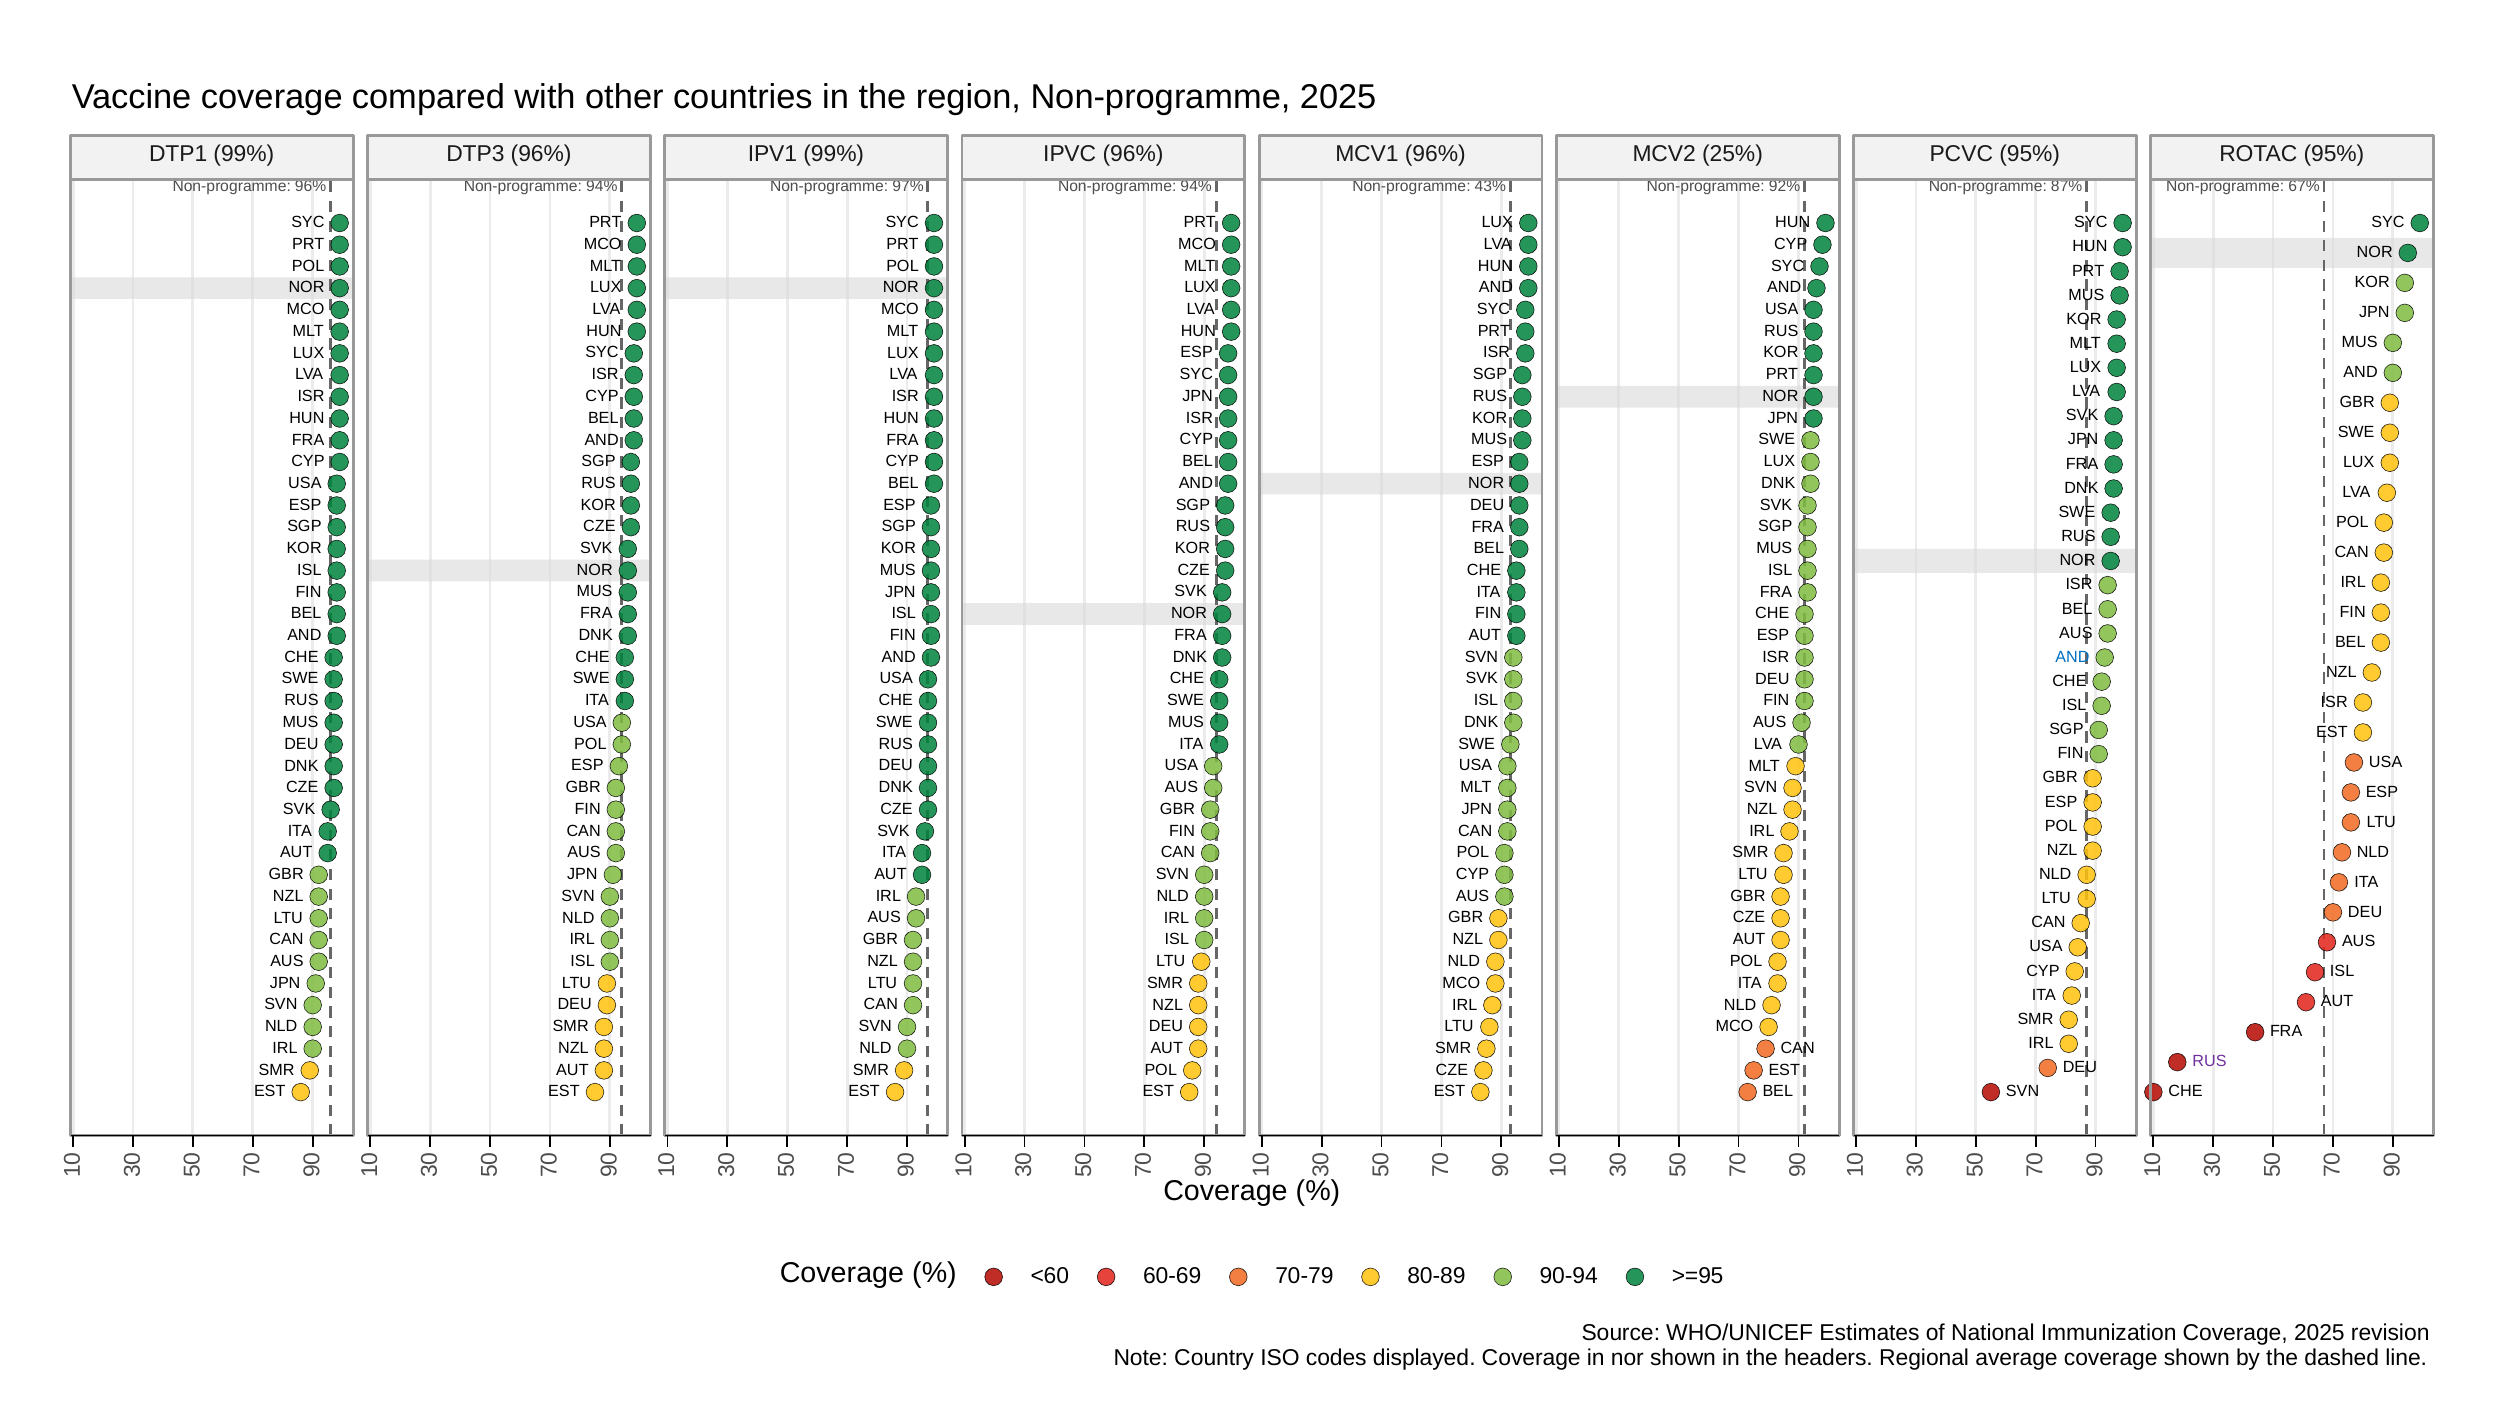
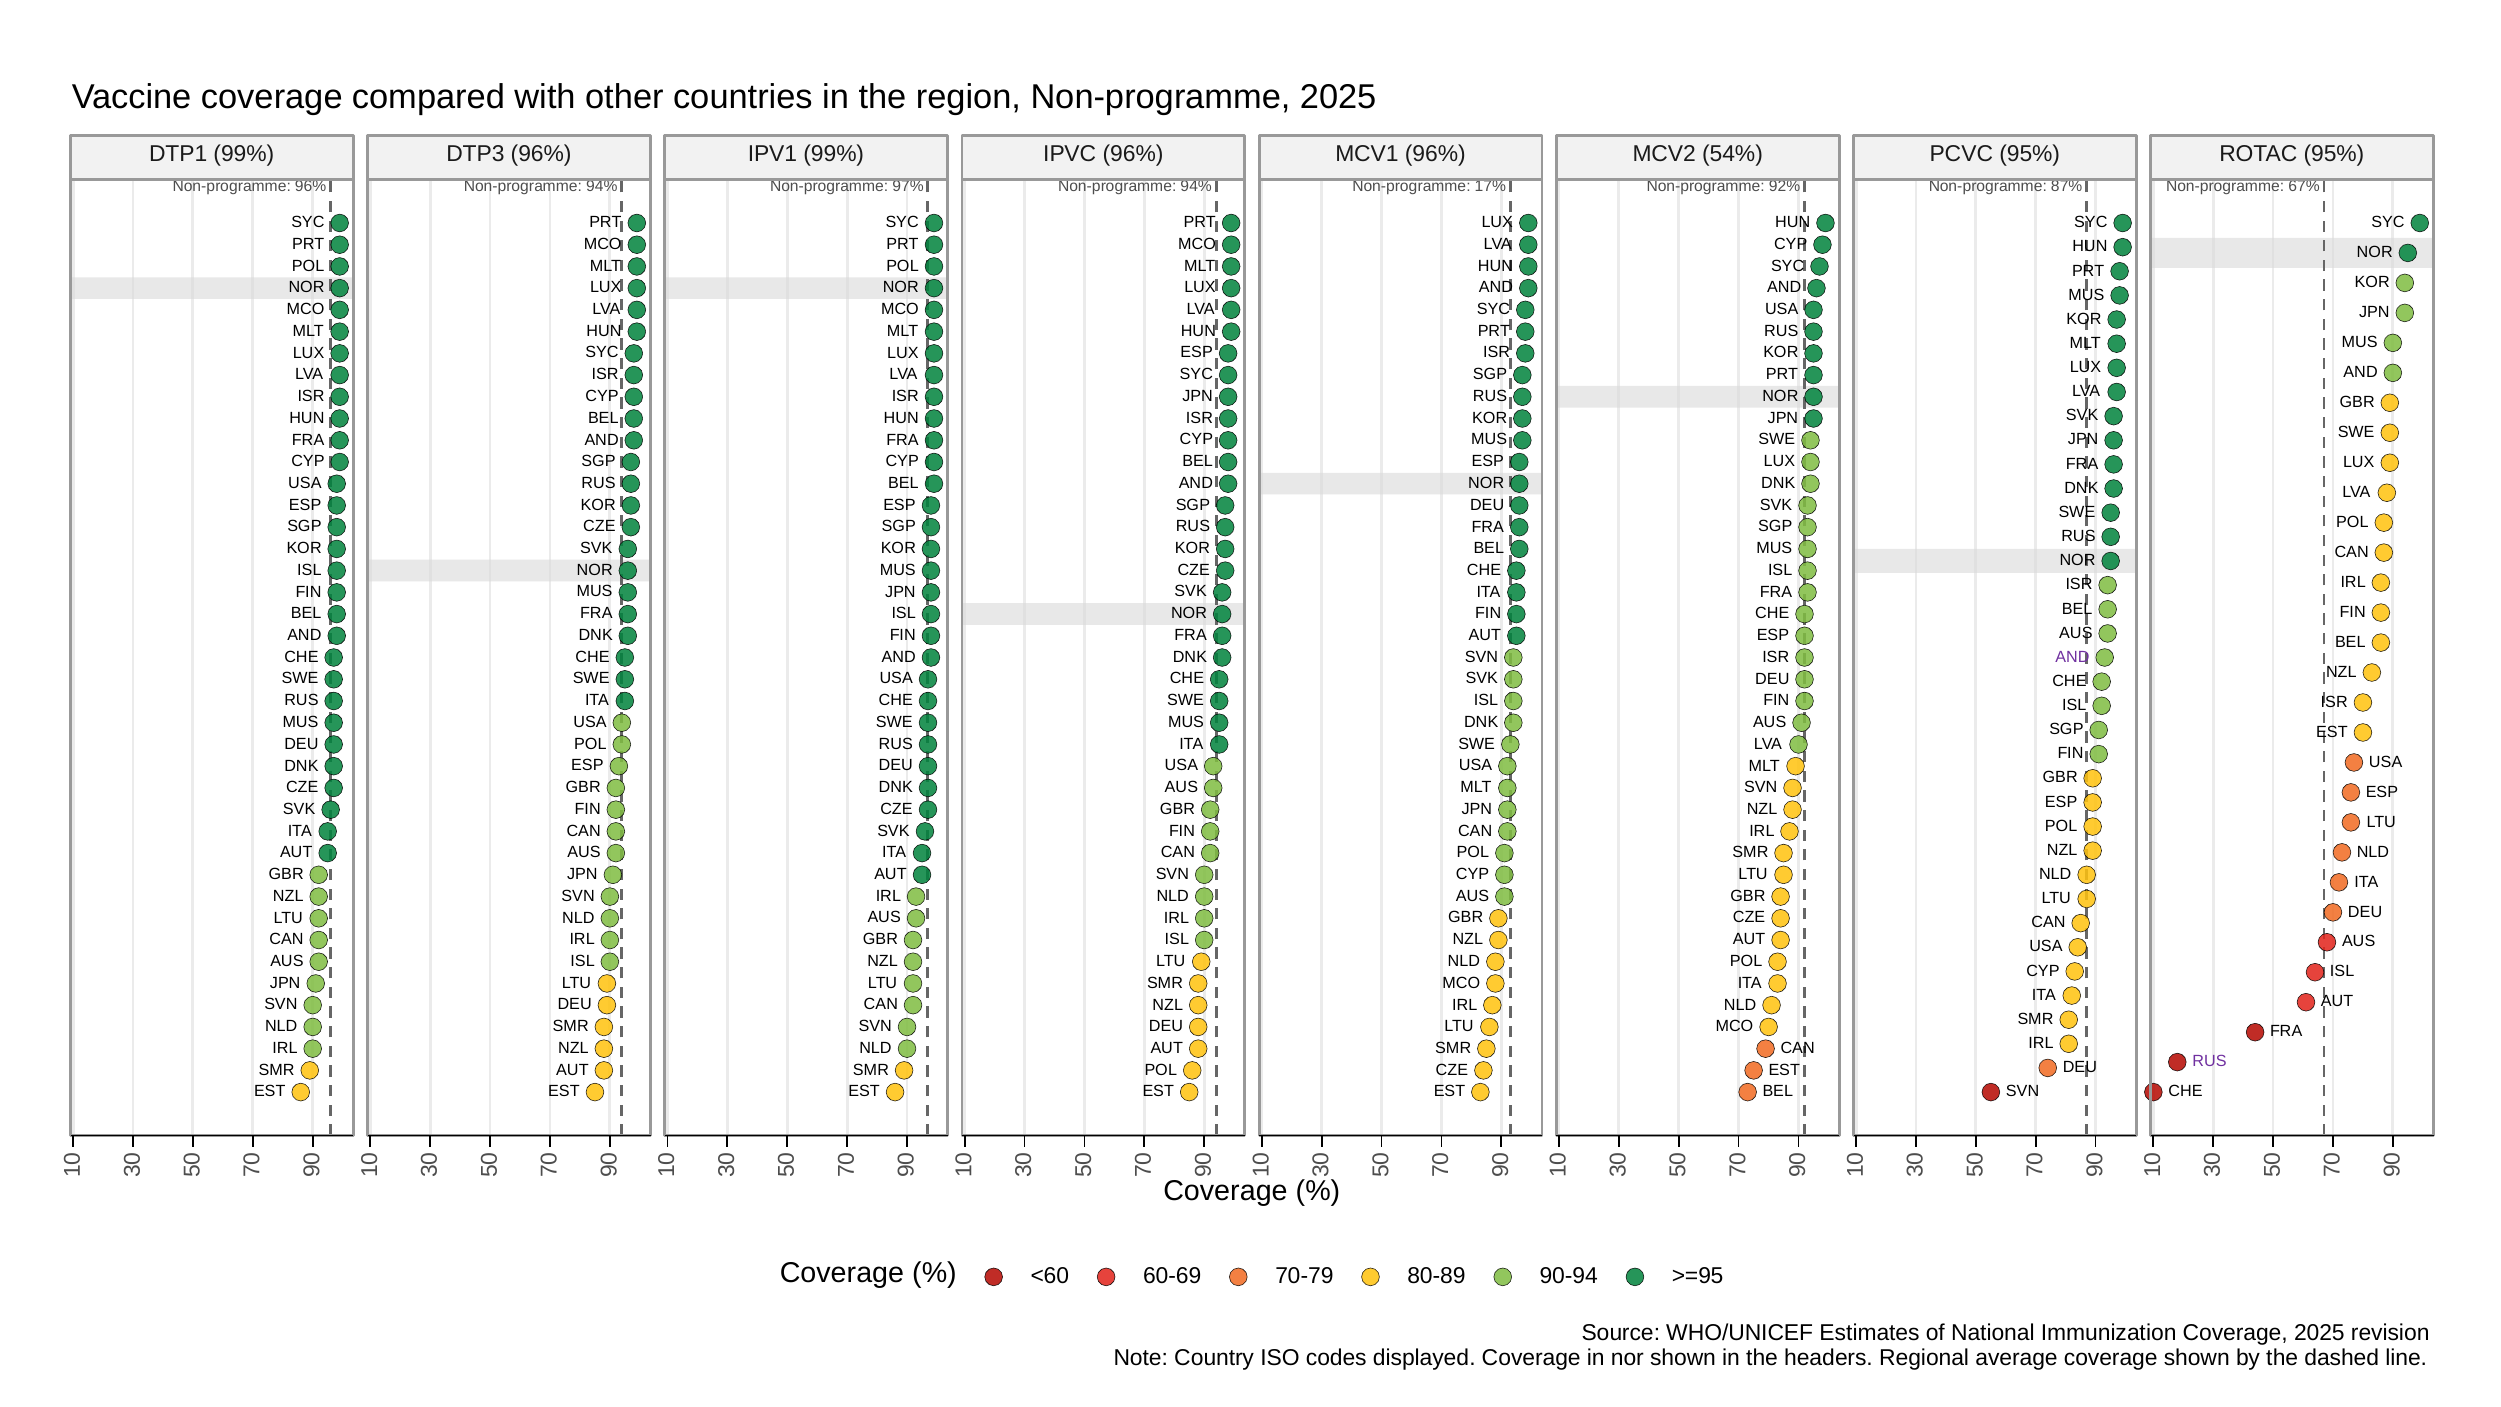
25%: 25% -> 54%
43%: 43% -> 17%
AND at (2072, 657) colour: blue -> purple
